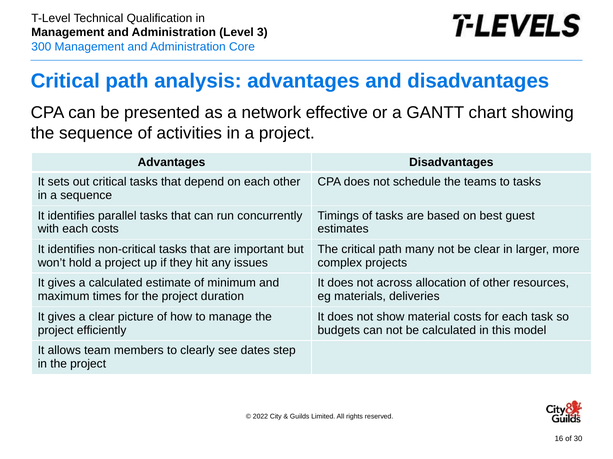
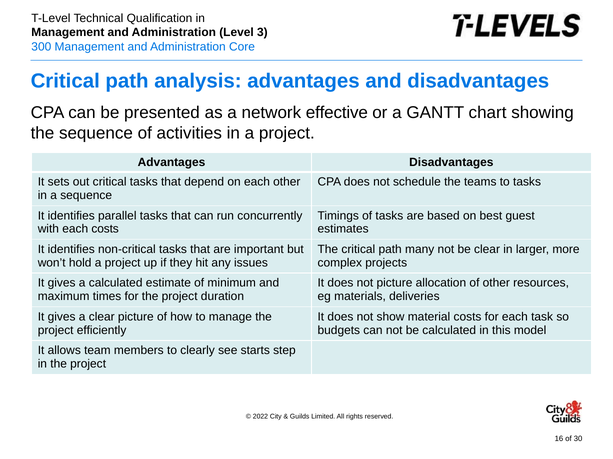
not across: across -> picture
dates: dates -> starts
